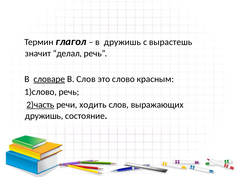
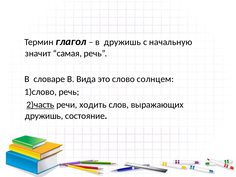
вырастешь: вырастешь -> начальную
делал: делал -> самая
словаре underline: present -> none
В Слов: Слов -> Вида
красным: красным -> солнцем
